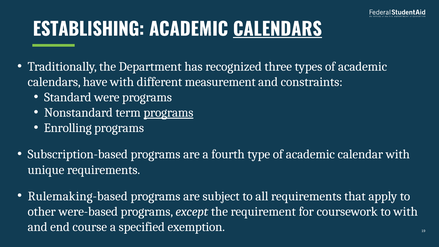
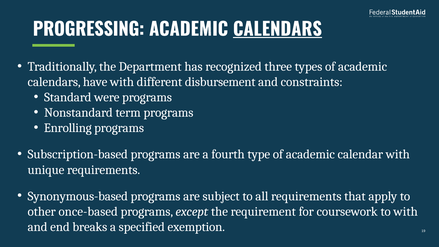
ESTABLISHING: ESTABLISHING -> PROGRESSING
measurement: measurement -> disbursement
programs at (168, 113) underline: present -> none
Rulemaking-based: Rulemaking-based -> Synonymous-based
were-based: were-based -> once-based
course: course -> breaks
